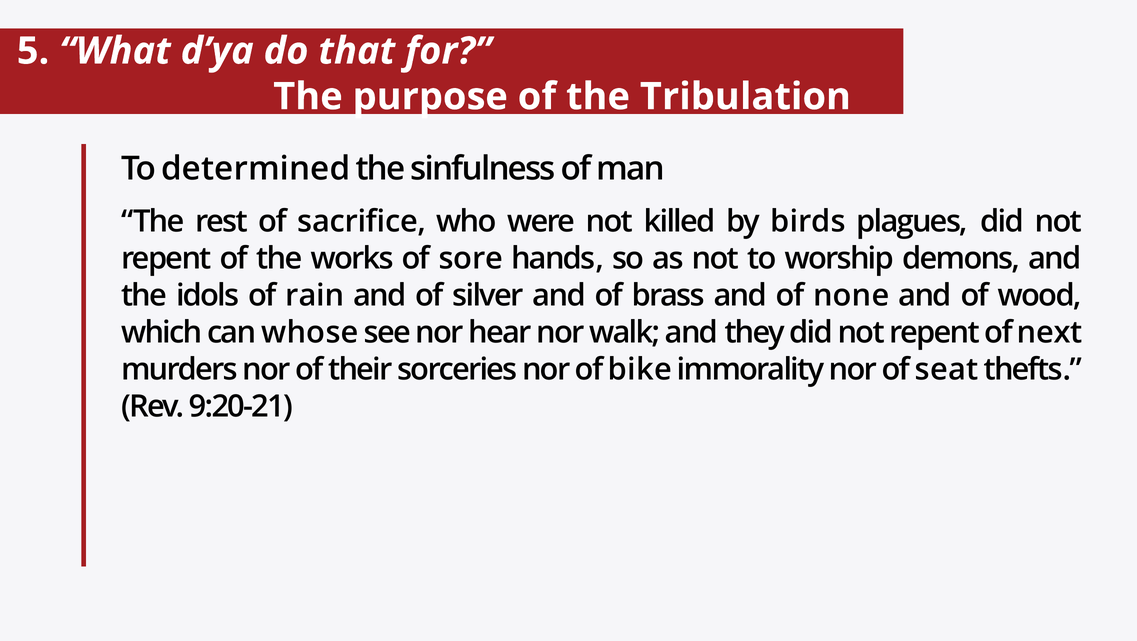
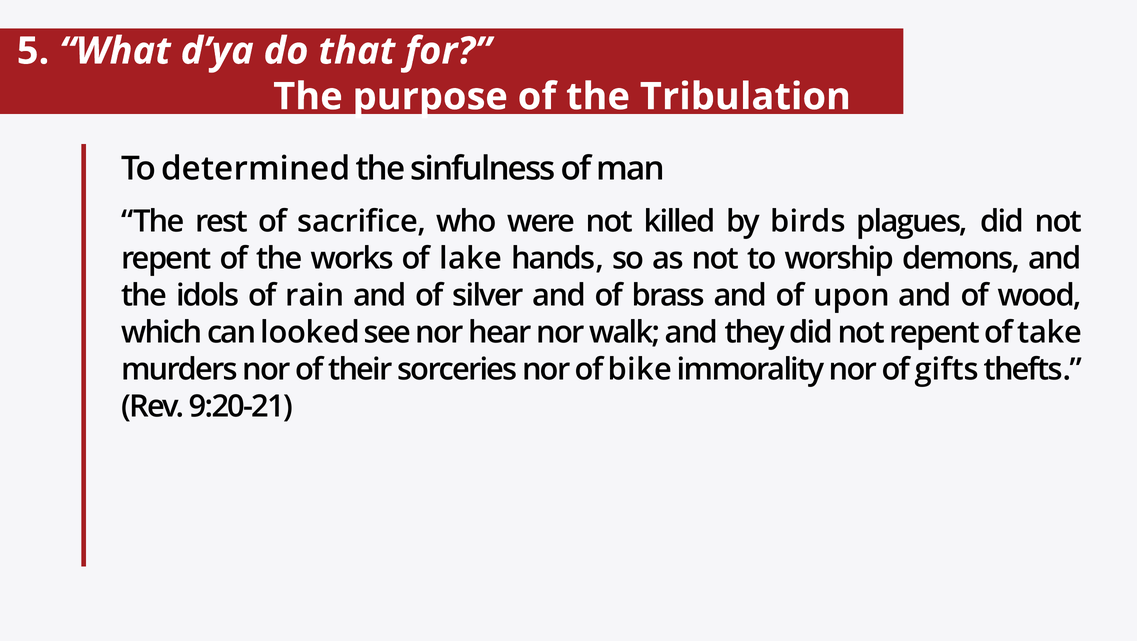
sore: sore -> lake
none: none -> upon
whose: whose -> looked
next: next -> take
seat: seat -> gifts
